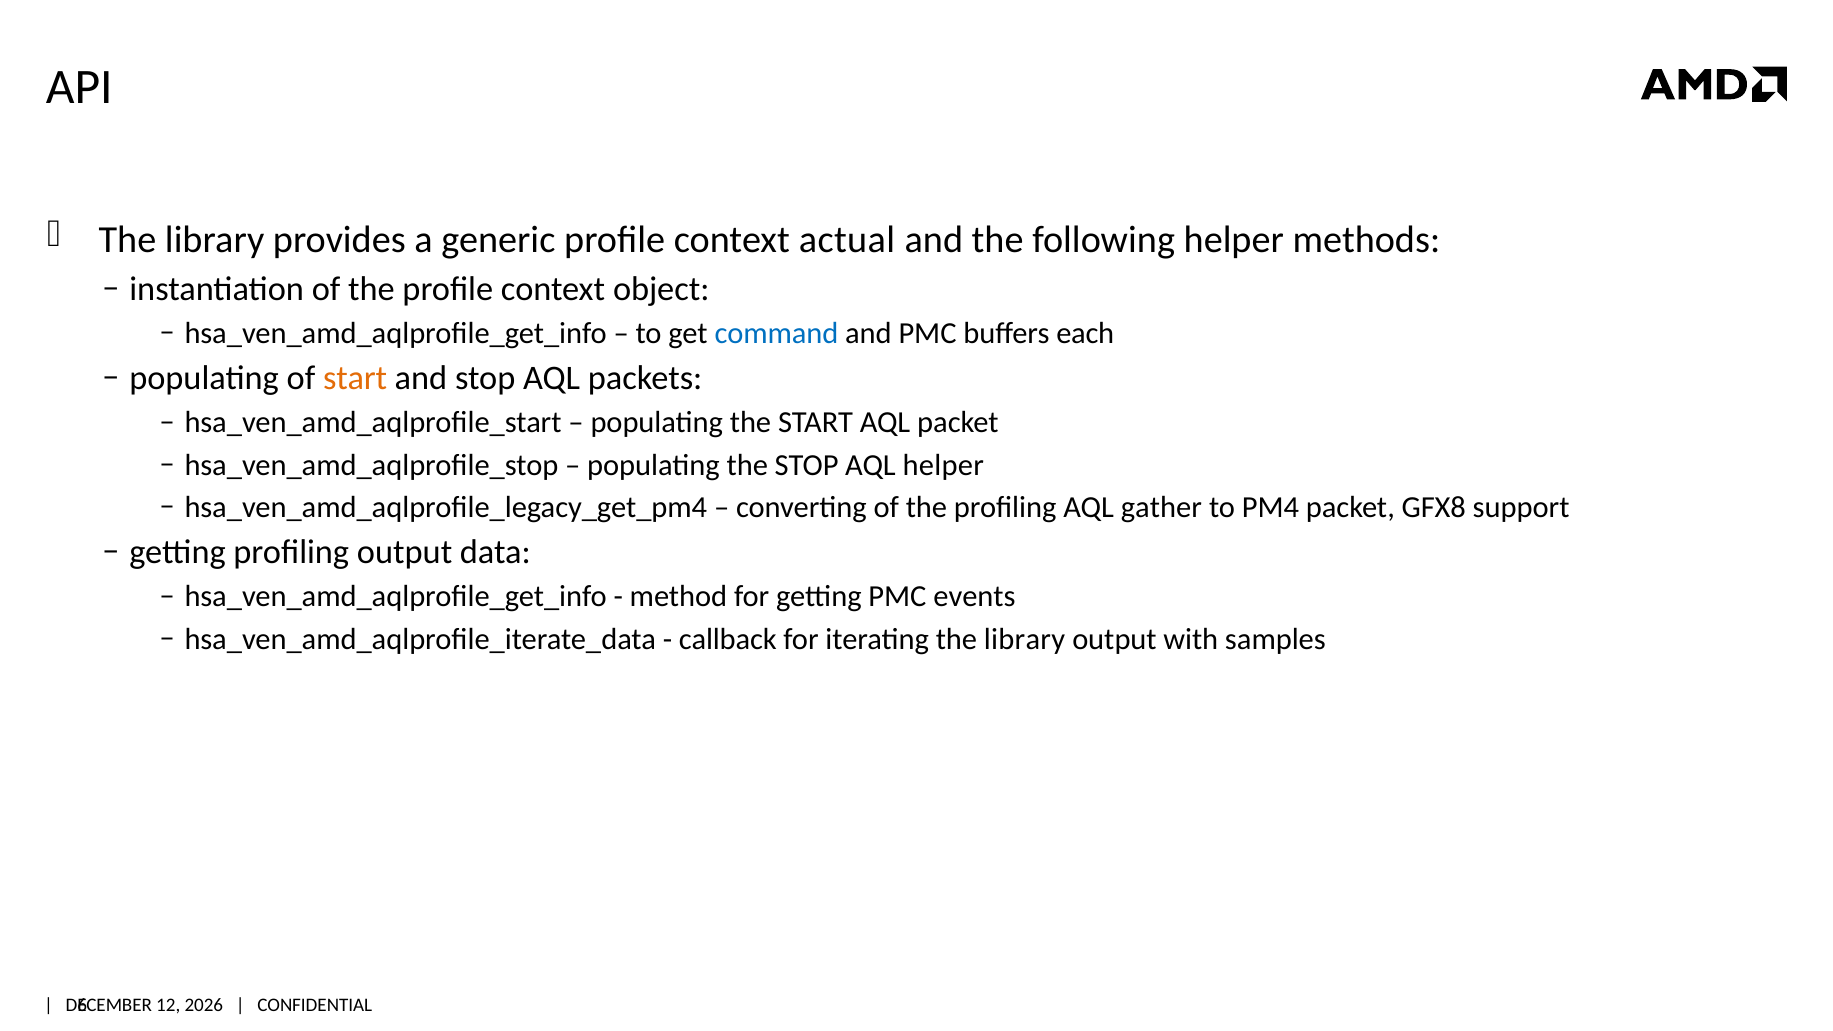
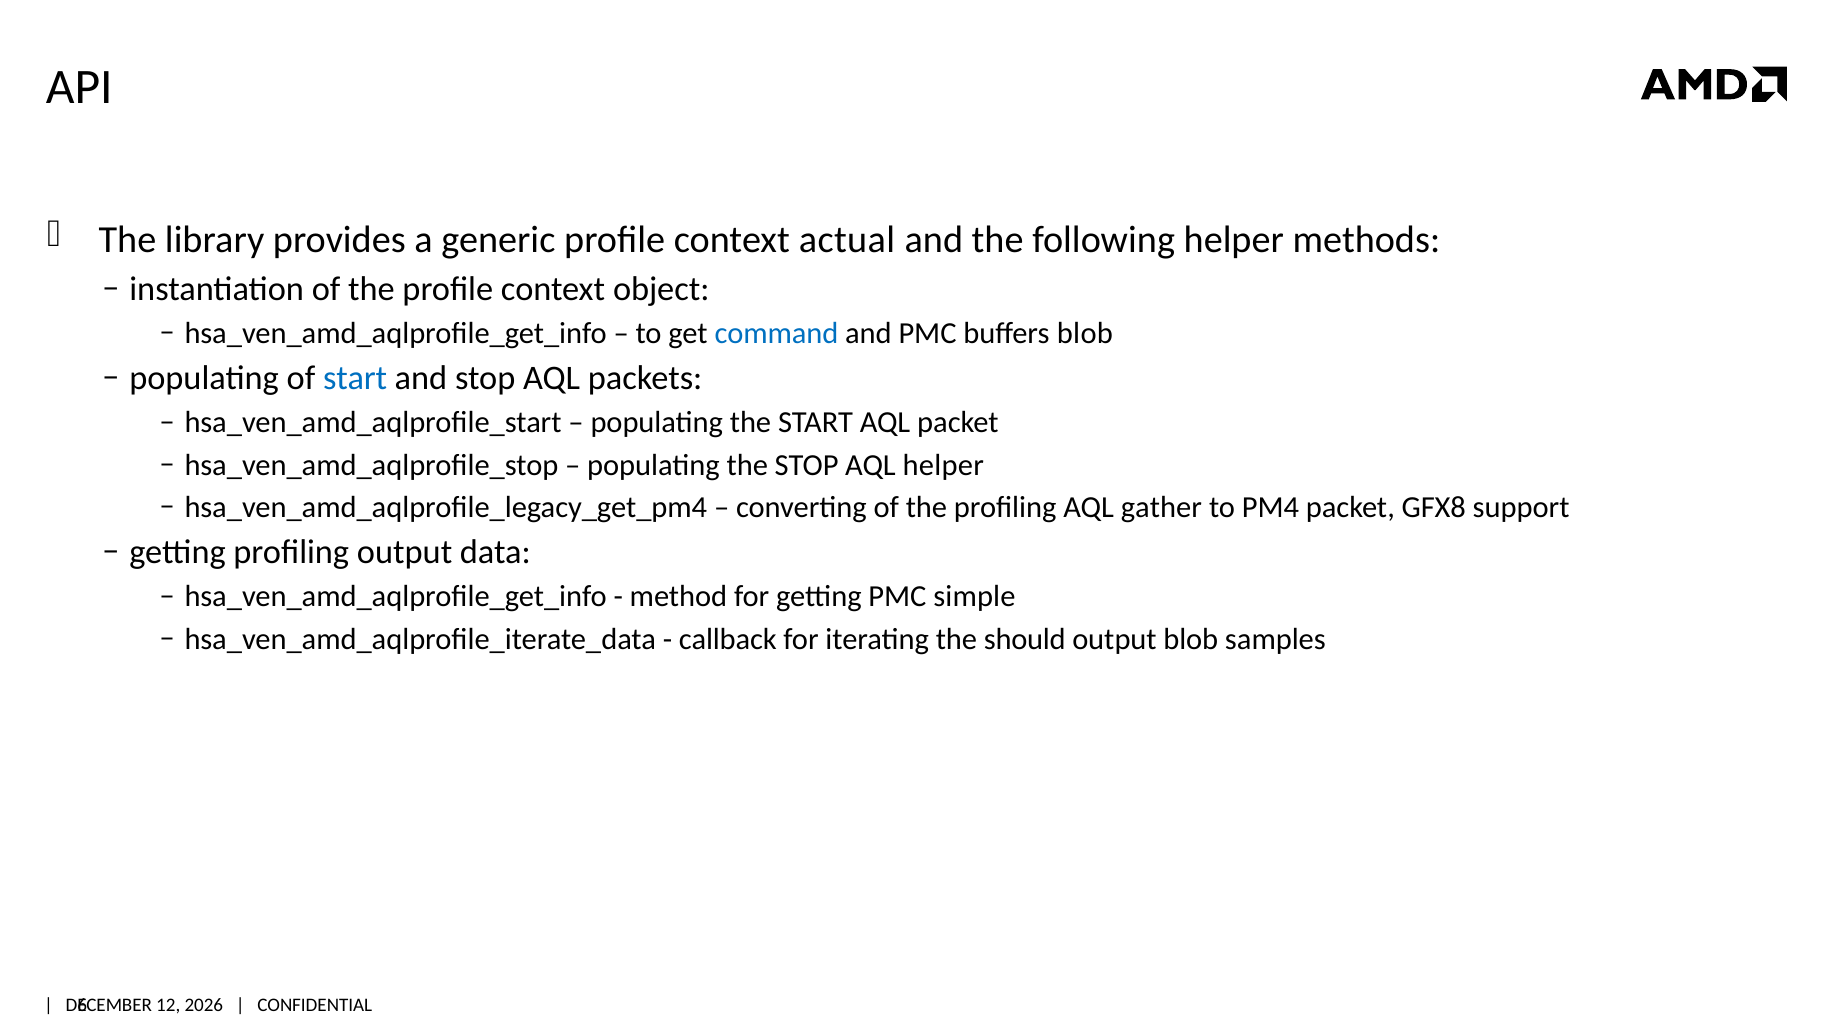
buffers each: each -> blob
start at (355, 378) colour: orange -> blue
events: events -> simple
iterating the library: library -> should
output with: with -> blob
